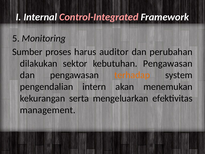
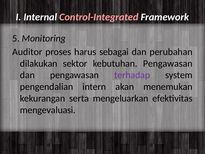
Sumber: Sumber -> Auditor
auditor: auditor -> sebagai
terhadap colour: orange -> purple
management: management -> mengevaluasi
